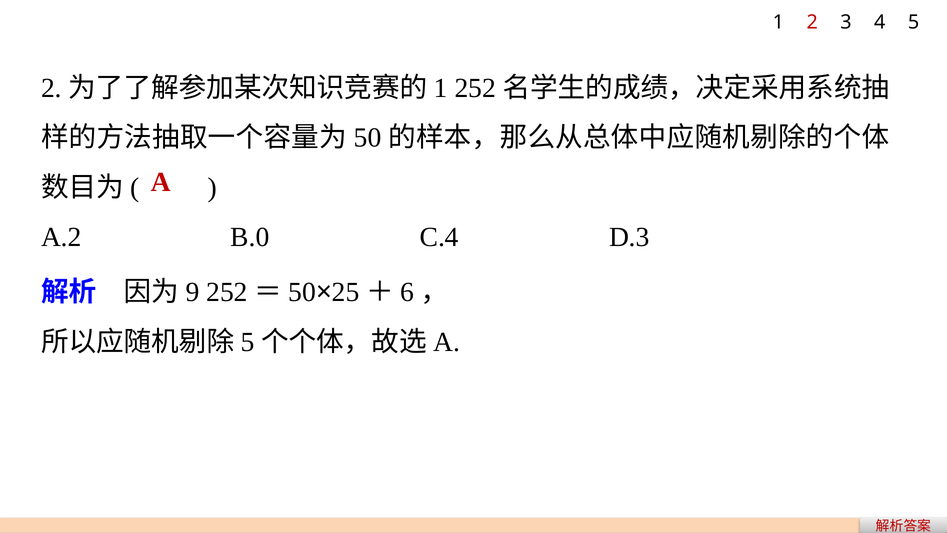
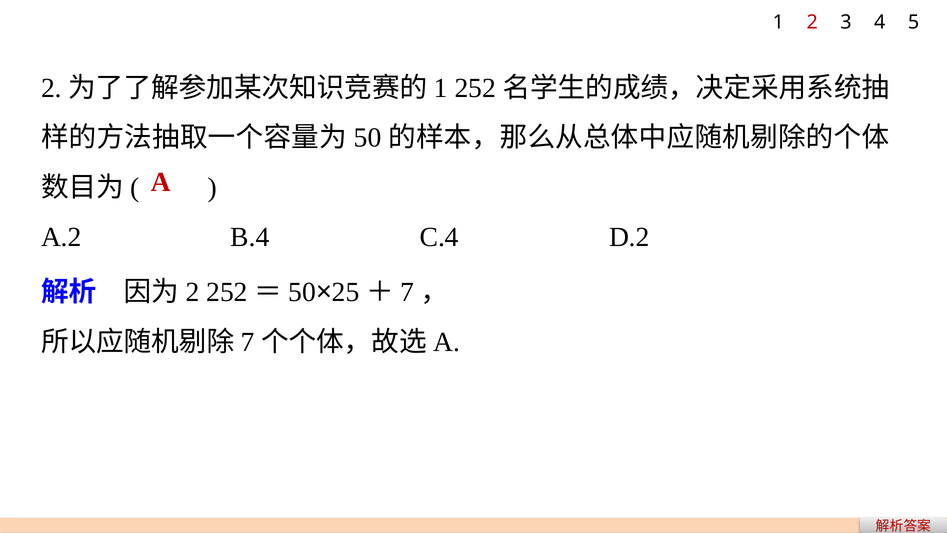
B.0: B.0 -> B.4
D.3: D.3 -> D.2
9 at (193, 292): 9 -> 2
6 at (407, 292): 6 -> 7
5 at (248, 342): 5 -> 7
